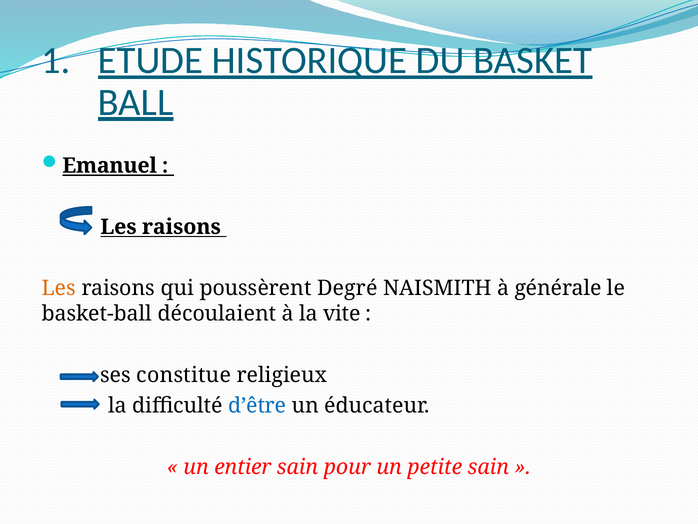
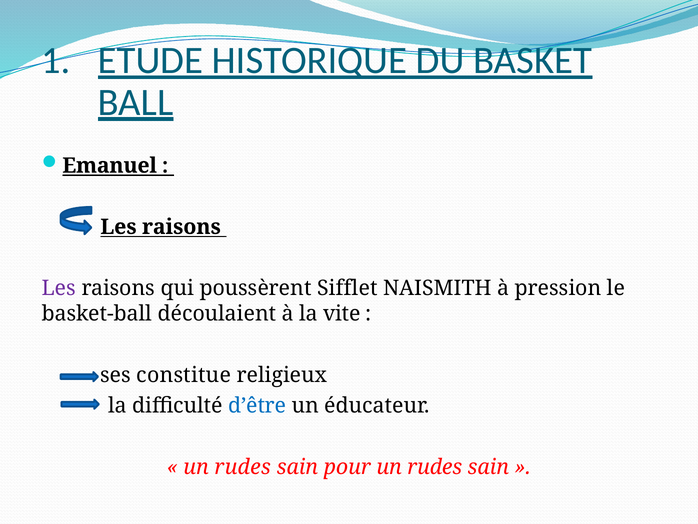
Les at (59, 288) colour: orange -> purple
Degré: Degré -> Sifflet
générale: générale -> pression
entier at (243, 467): entier -> rudes
petite at (435, 467): petite -> rudes
